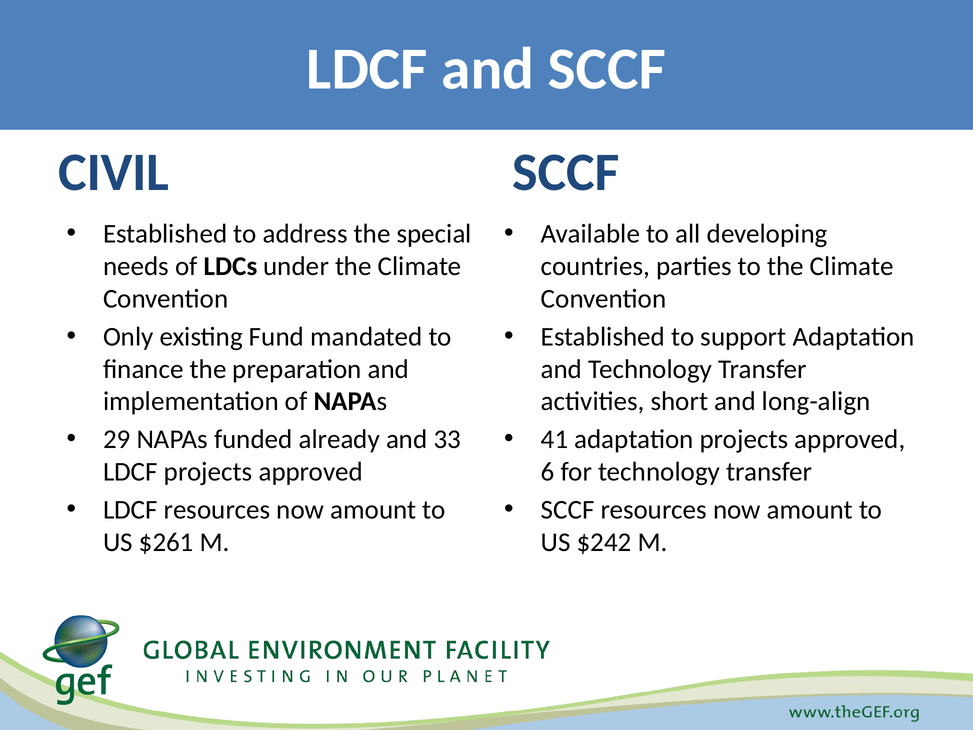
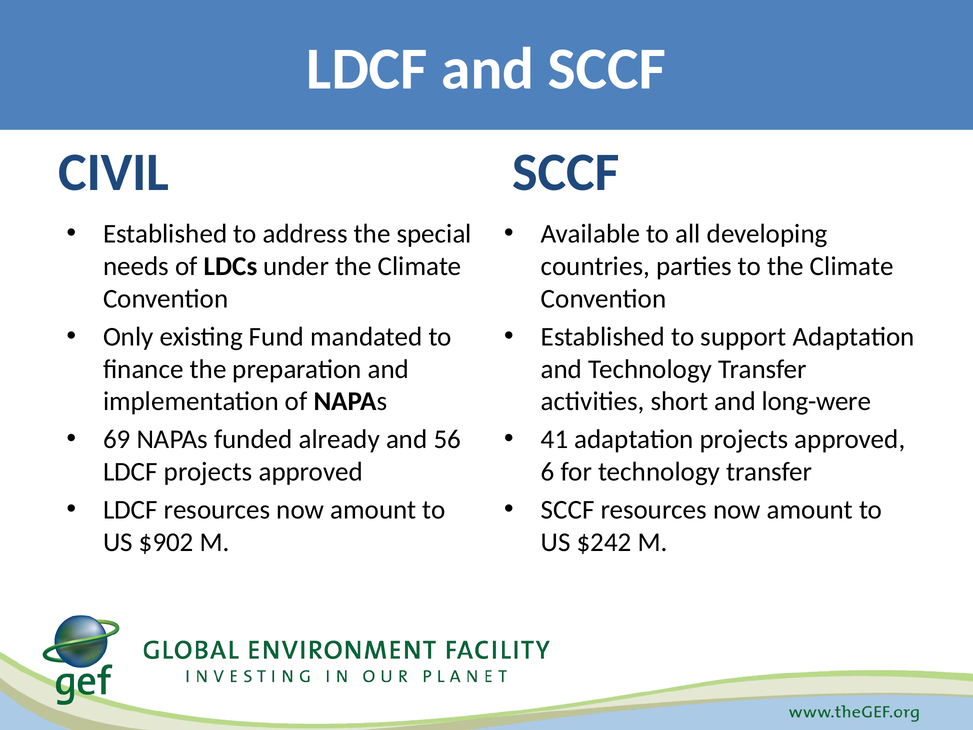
long-align: long-align -> long-were
29: 29 -> 69
33: 33 -> 56
$261: $261 -> $902
